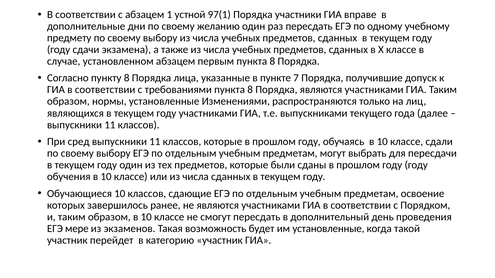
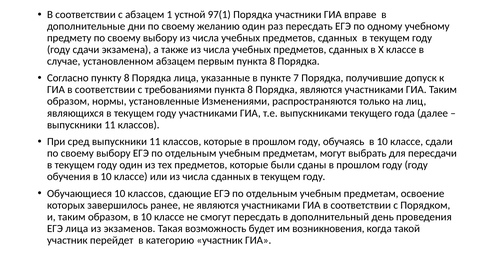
ЕГЭ мере: мере -> лица
им установленные: установленные -> возникновения
